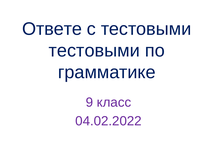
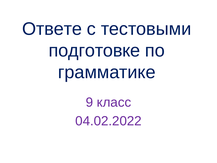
тестовыми at (94, 51): тестовыми -> подготовке
